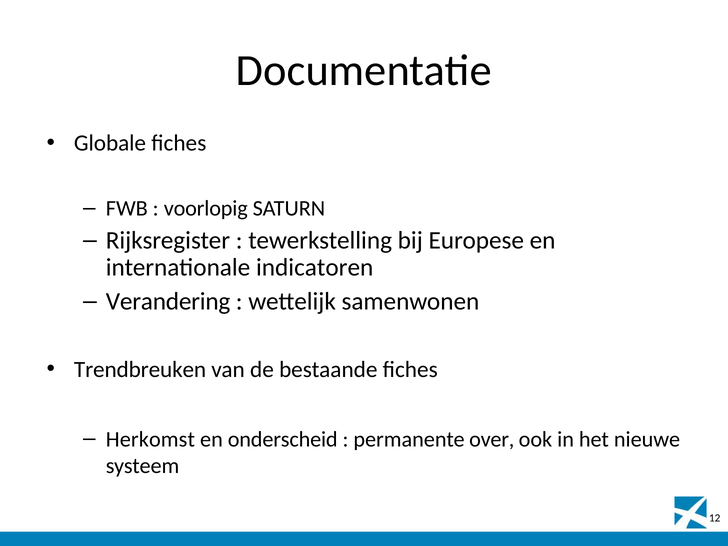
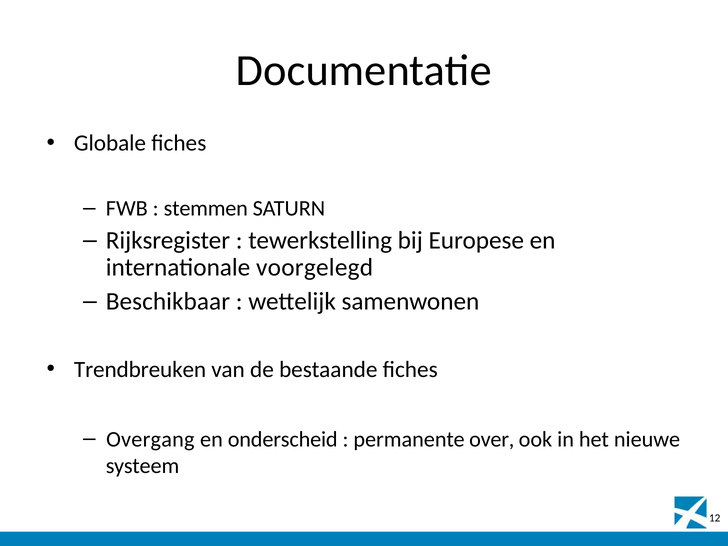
voorlopig: voorlopig -> stemmen
indicatoren: indicatoren -> voorgelegd
Verandering: Verandering -> Beschikbaar
Herkomst: Herkomst -> Overgang
